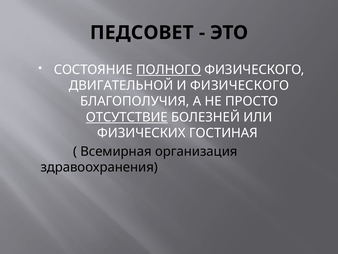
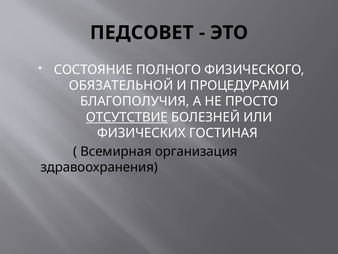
ПОЛНОГО underline: present -> none
ДВИГАТЕЛЬНОЙ: ДВИГАТЕЛЬНОЙ -> ОБЯЗАТЕЛЬНОЙ
И ФИЗИЧЕСКОГО: ФИЗИЧЕСКОГО -> ПРОЦЕДУРАМИ
